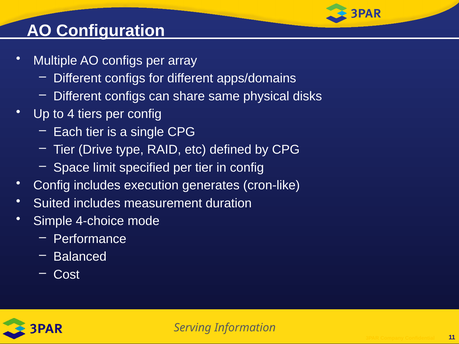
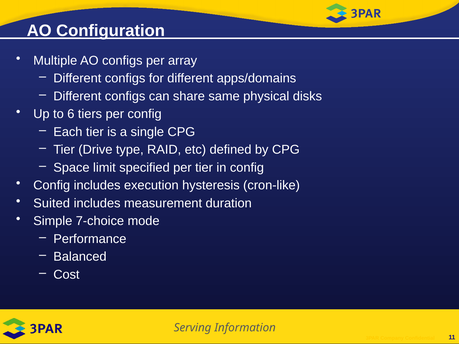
4: 4 -> 6
generates: generates -> hysteresis
4-choice: 4-choice -> 7-choice
